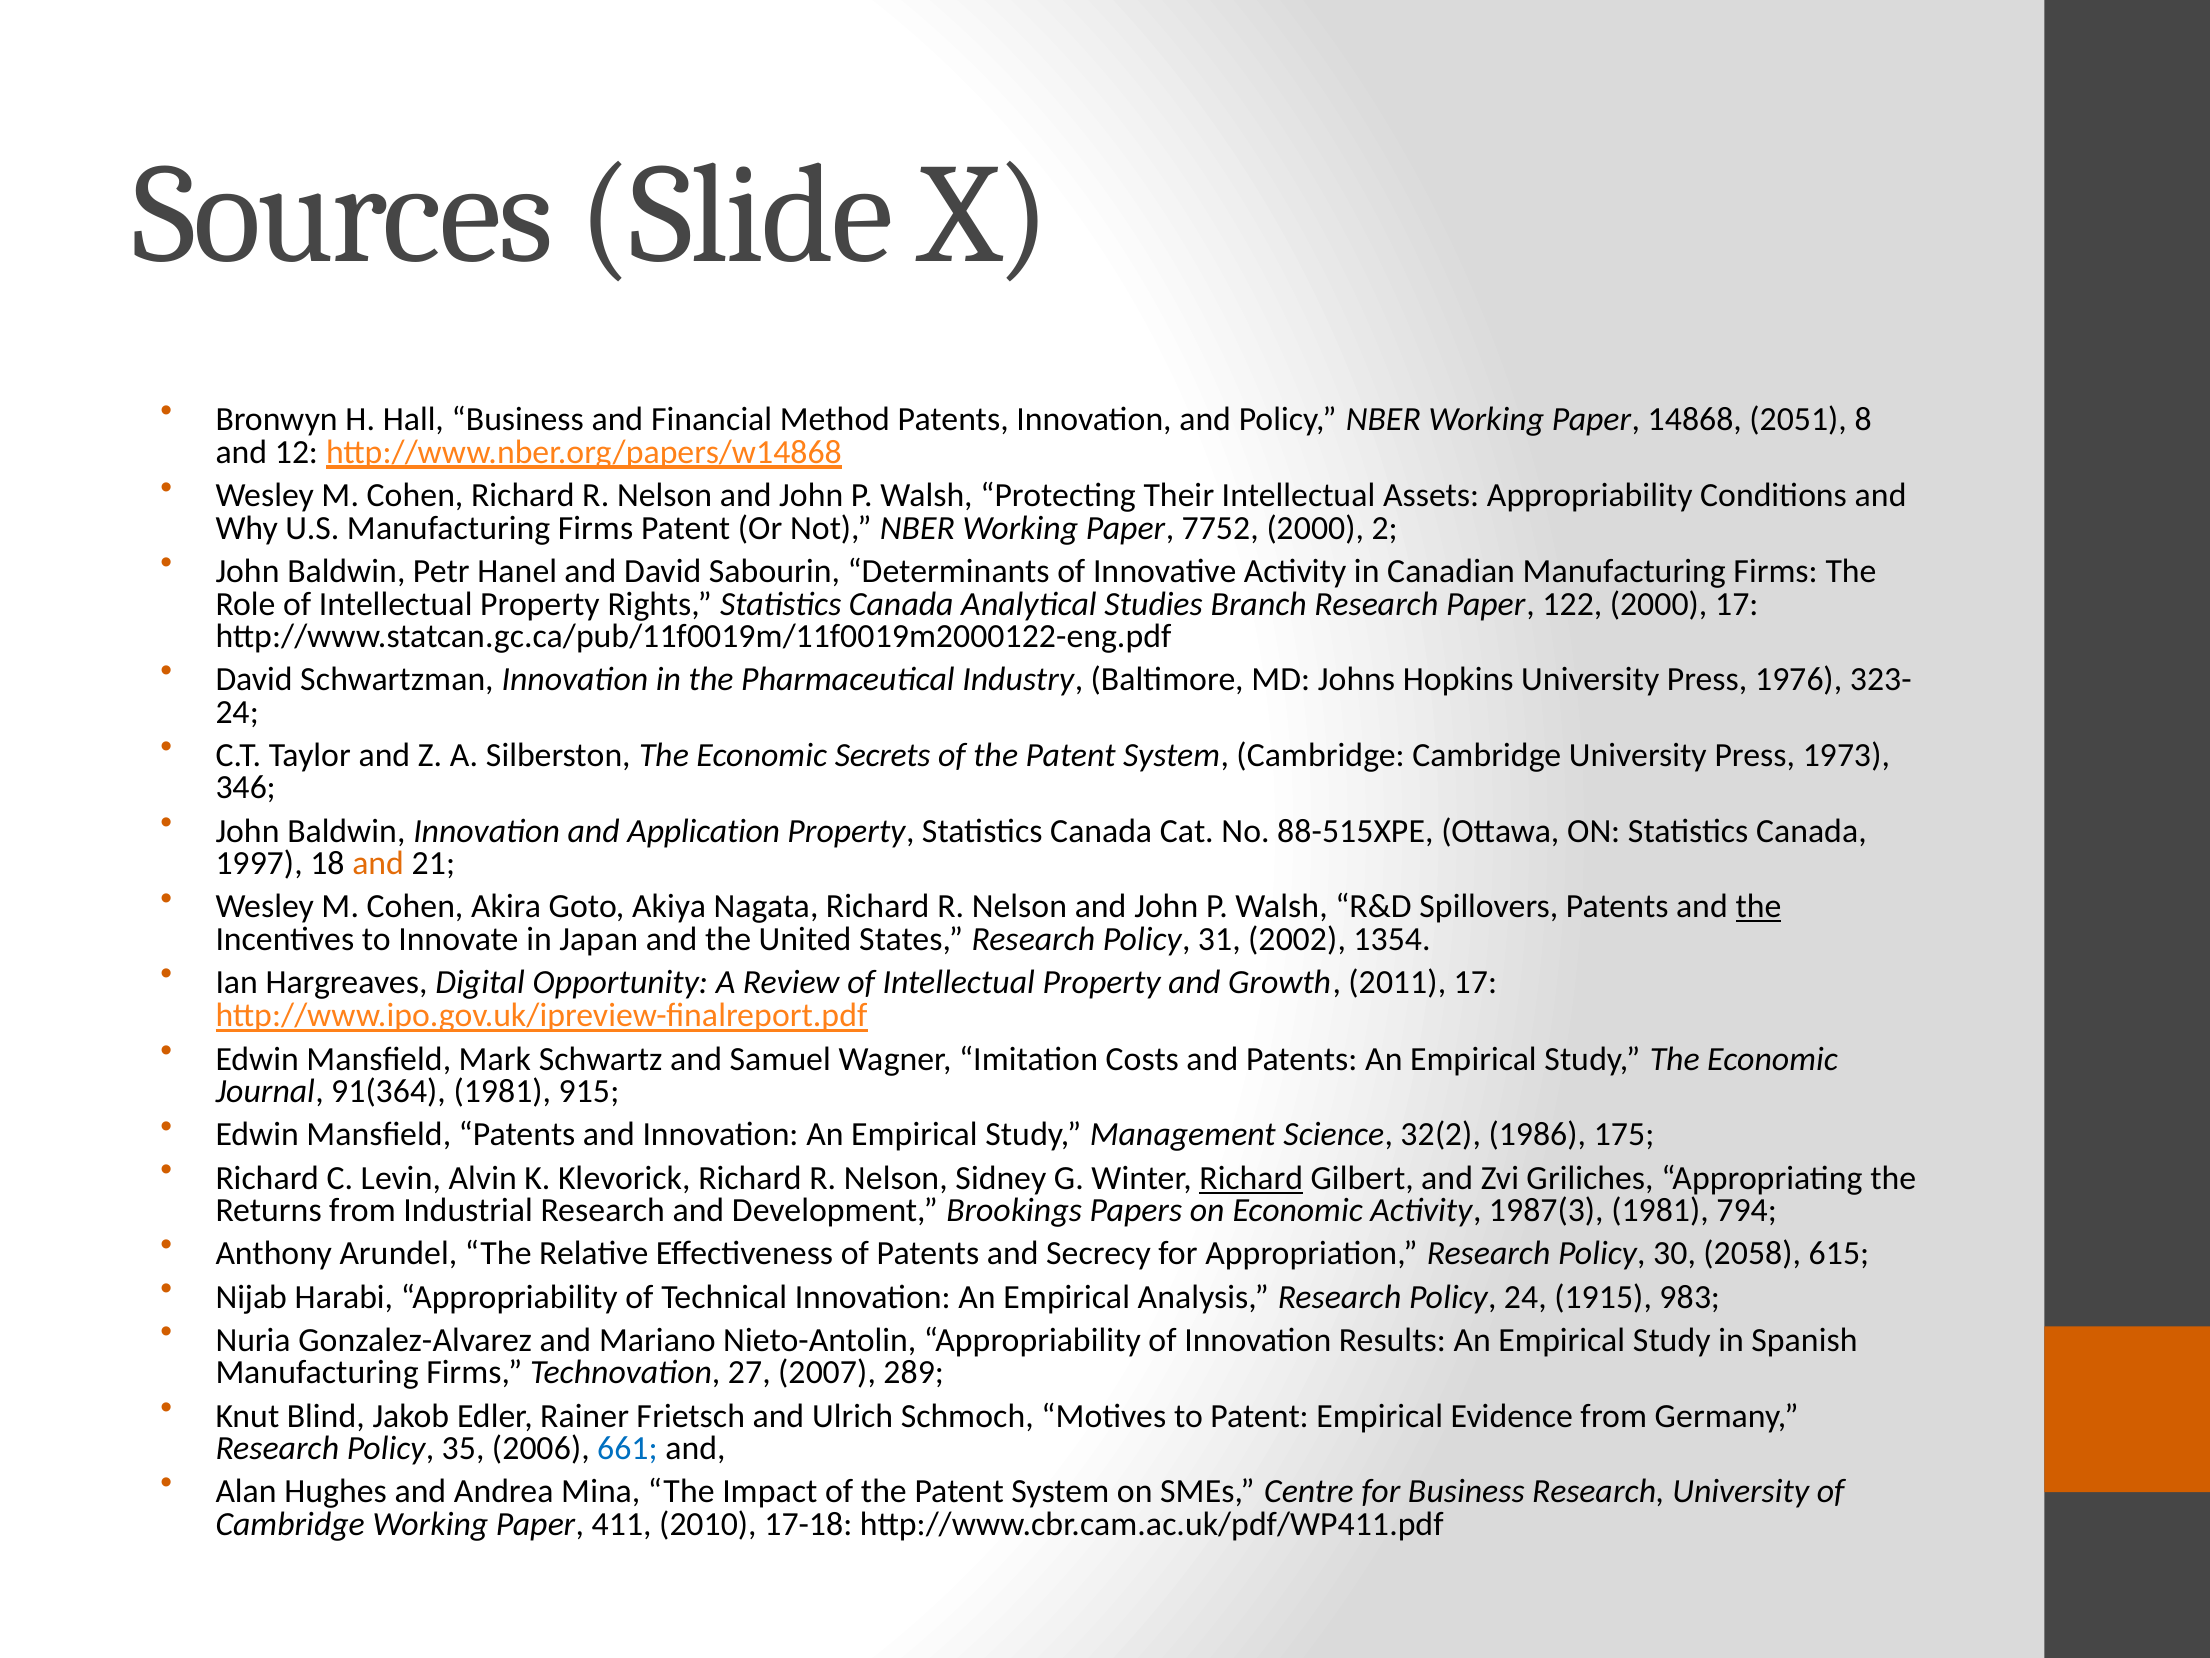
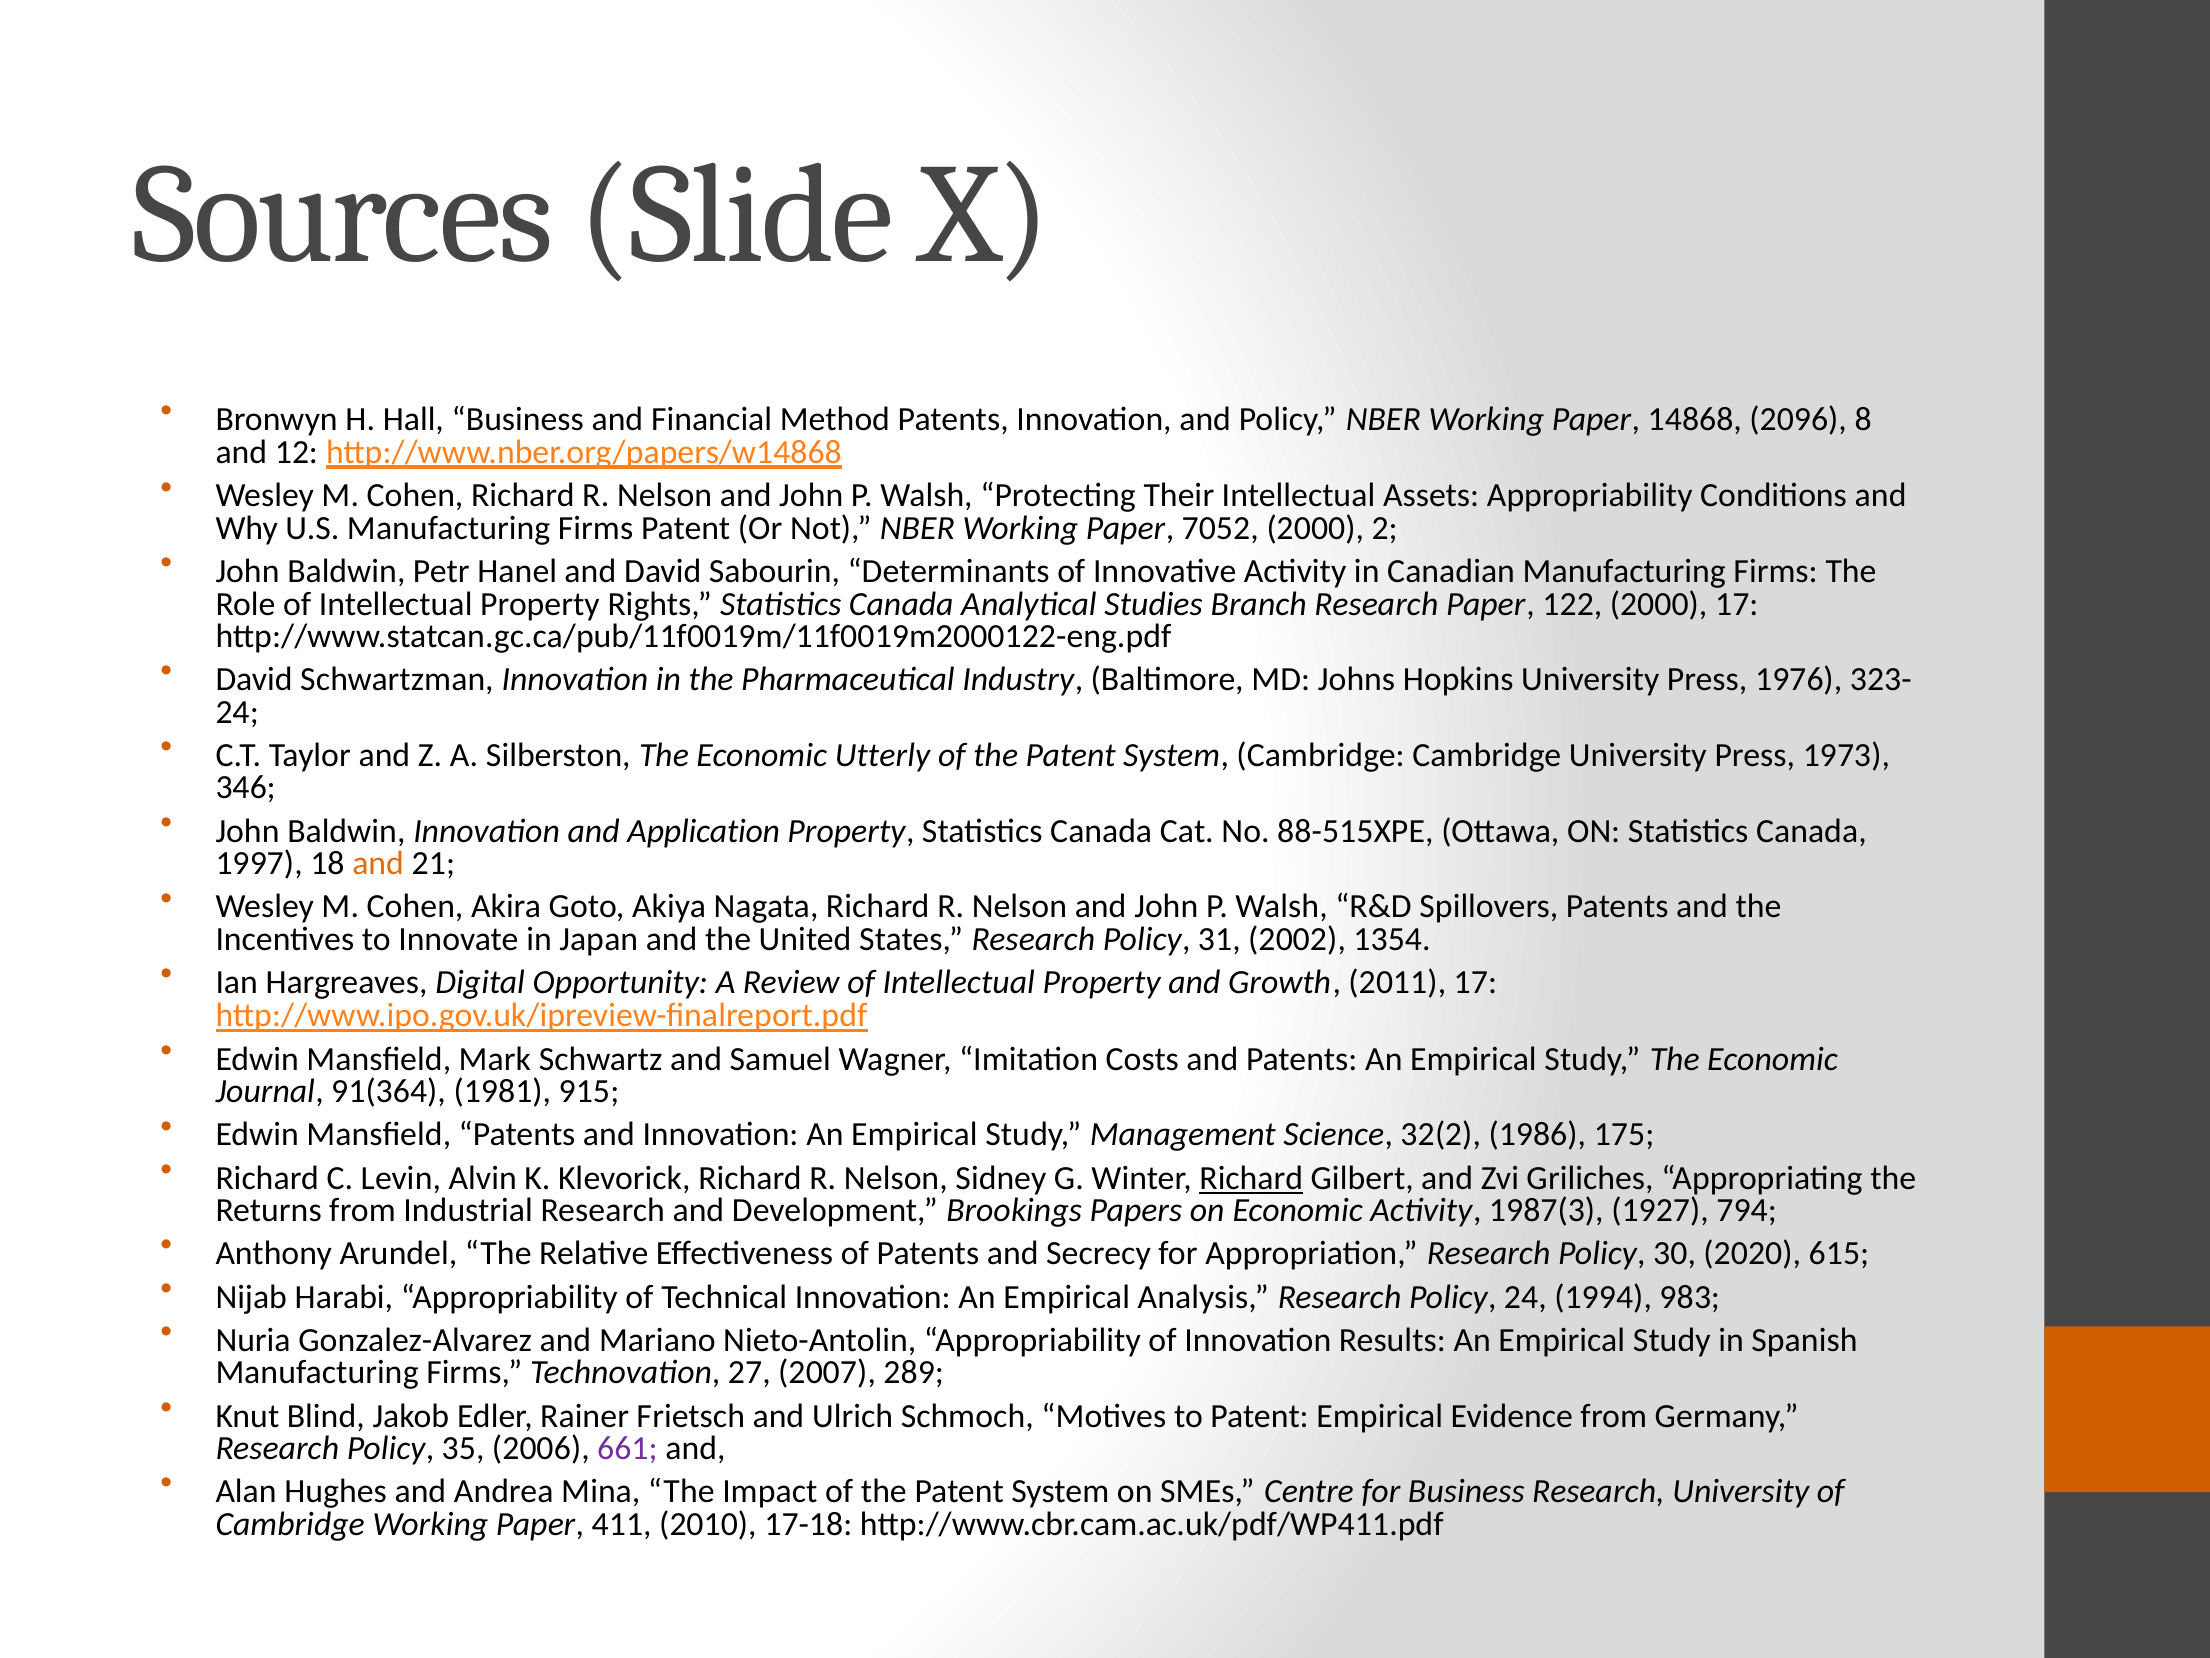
2051: 2051 -> 2096
7752: 7752 -> 7052
Secrets: Secrets -> Utterly
the at (1758, 907) underline: present -> none
1987(3 1981: 1981 -> 1927
2058: 2058 -> 2020
1915: 1915 -> 1994
661 colour: blue -> purple
